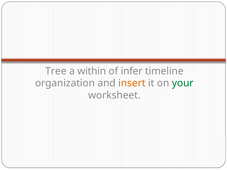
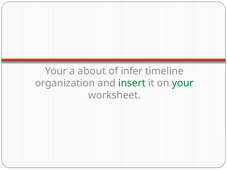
Tree at (56, 71): Tree -> Your
within: within -> about
insert colour: orange -> green
